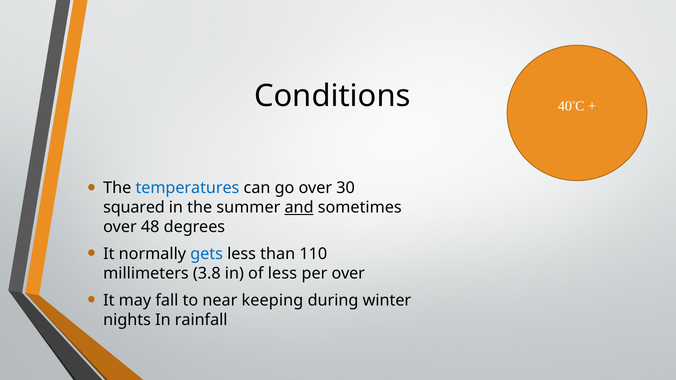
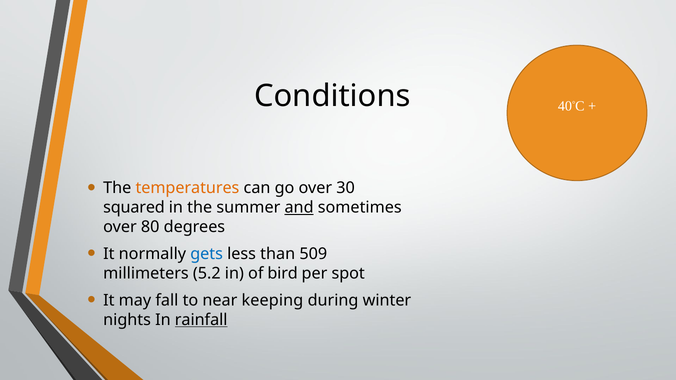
temperatures colour: blue -> orange
48: 48 -> 80
110: 110 -> 509
3.8: 3.8 -> 5.2
of less: less -> bird
per over: over -> spot
rainfall underline: none -> present
